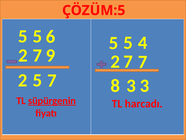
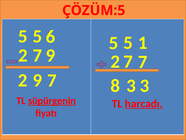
4: 4 -> 1
5 at (37, 80): 5 -> 9
harcadı underline: none -> present
